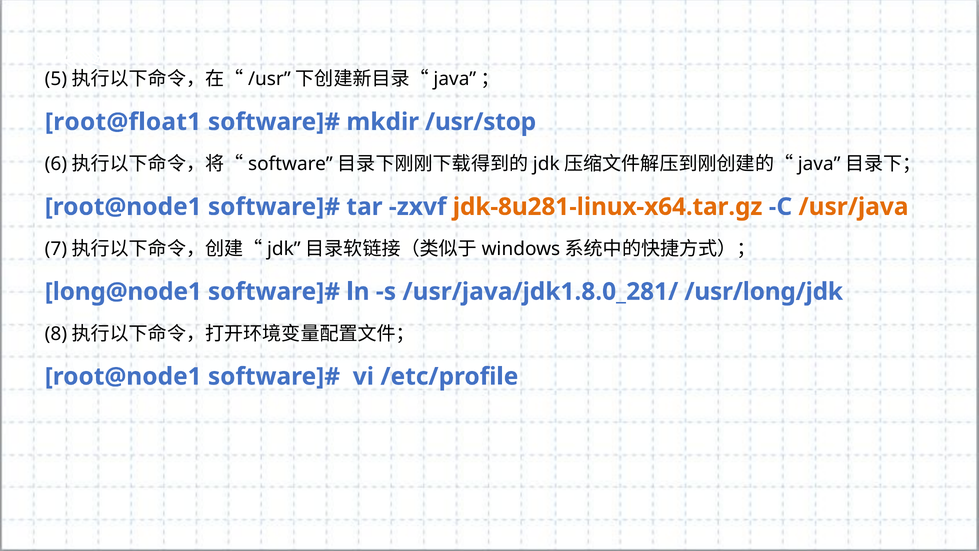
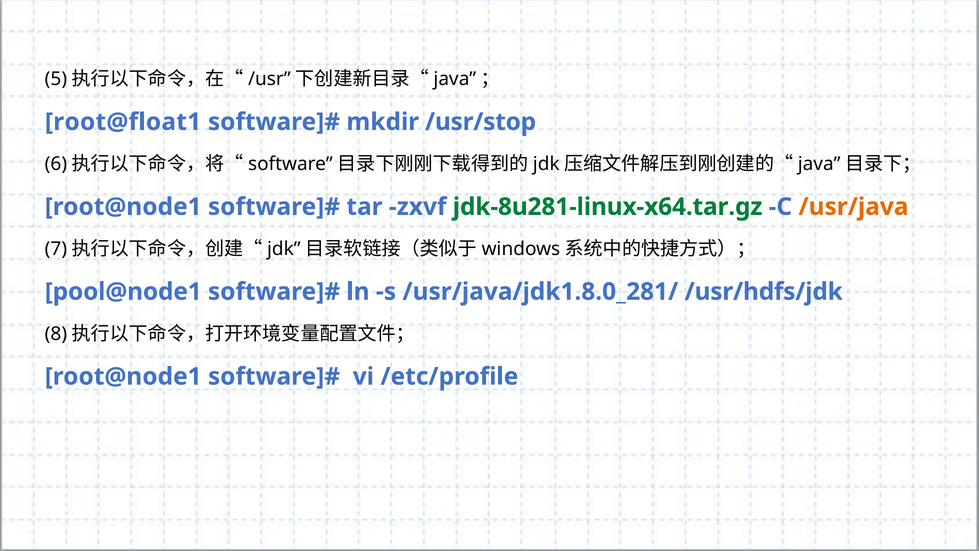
jdk-8u281-linux-x64.tar.gz colour: orange -> green
long@node1: long@node1 -> pool@node1
/usr/long/jdk: /usr/long/jdk -> /usr/hdfs/jdk
